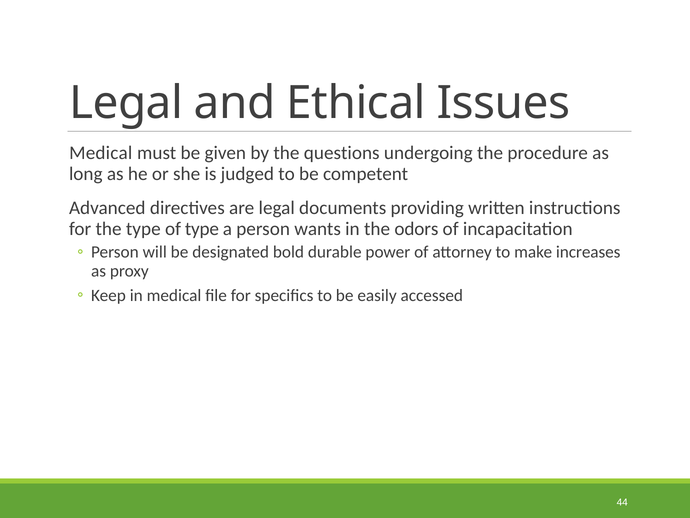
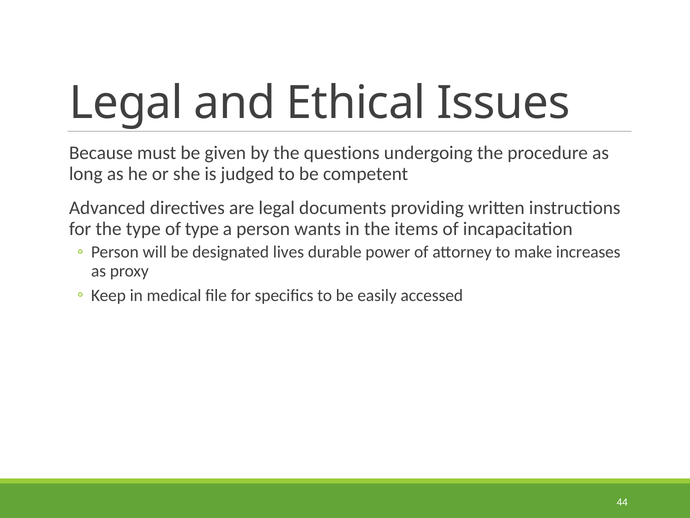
Medical at (101, 153): Medical -> Because
odors: odors -> items
bold: bold -> lives
